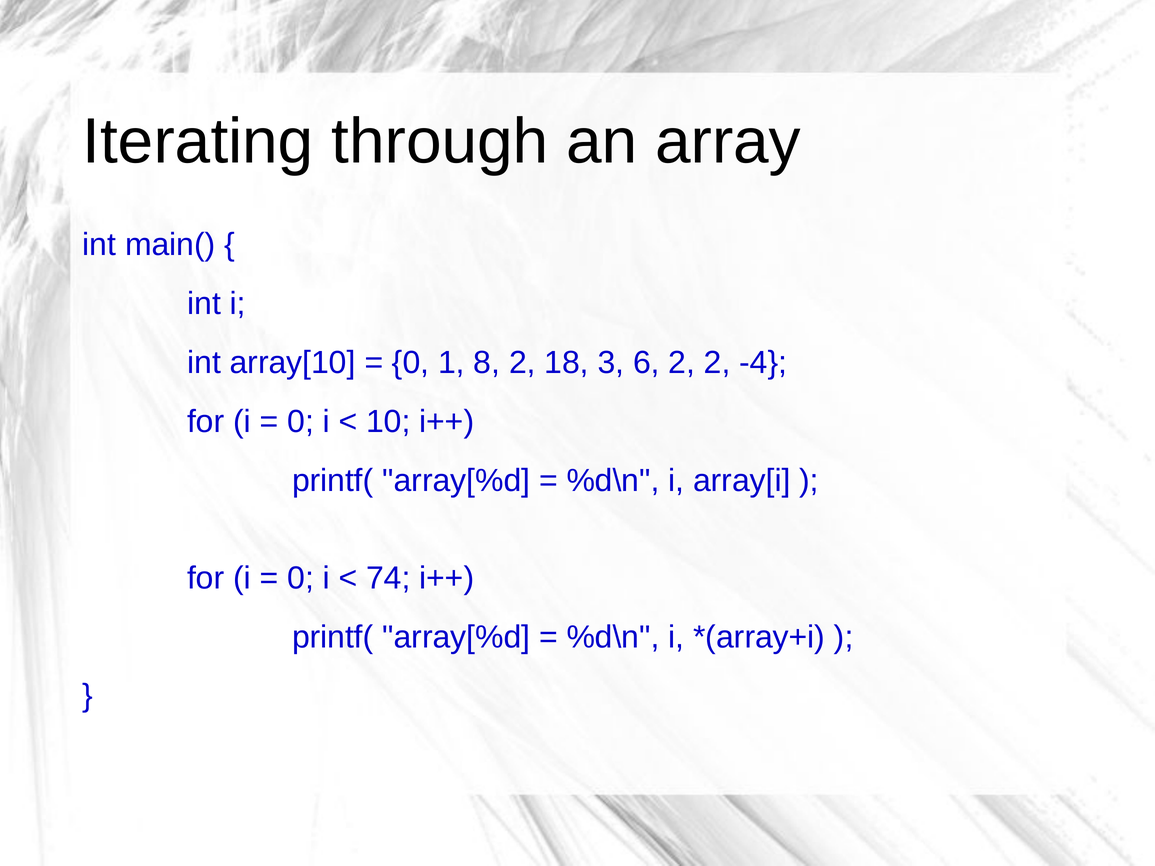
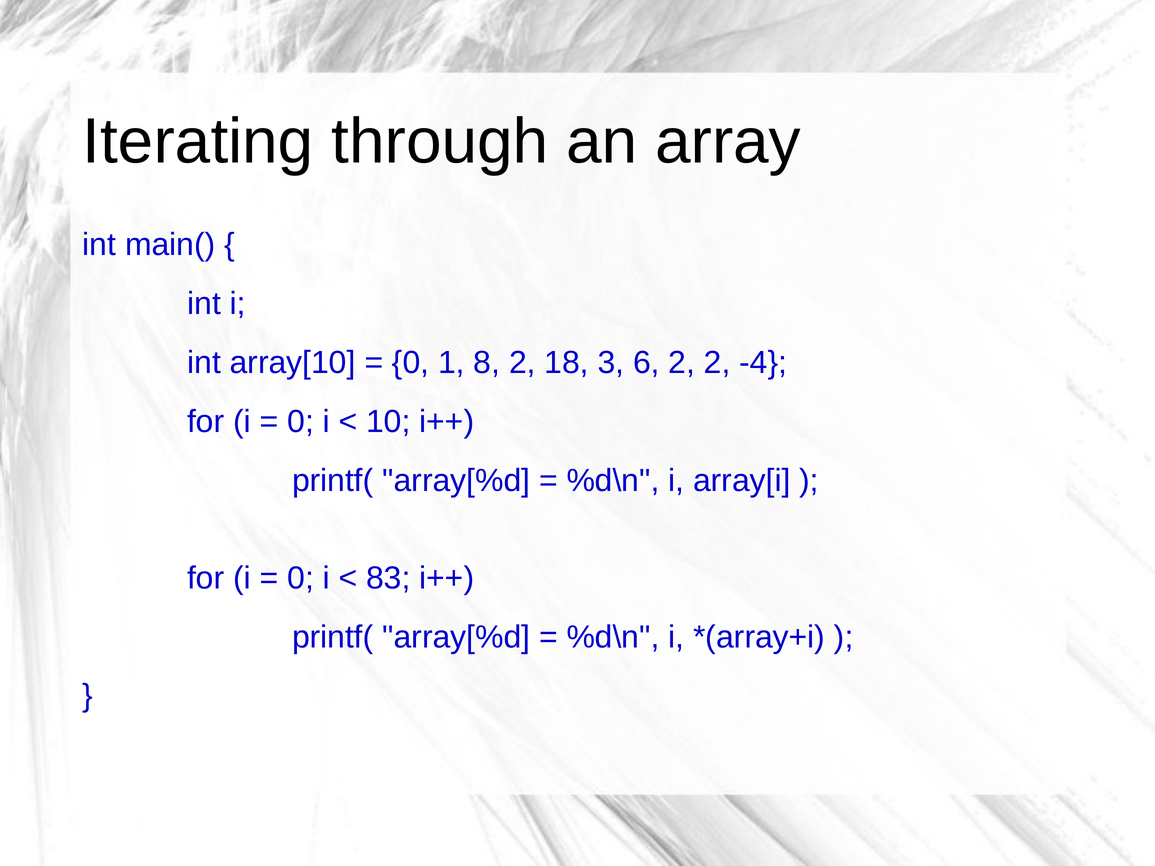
74: 74 -> 83
